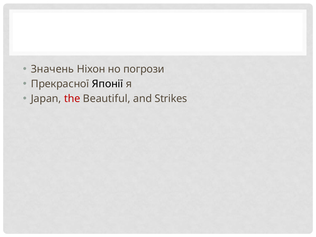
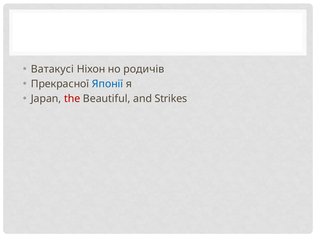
Значень: Значень -> Ватакусі
погрози: погрози -> родичів
Японії colour: black -> blue
